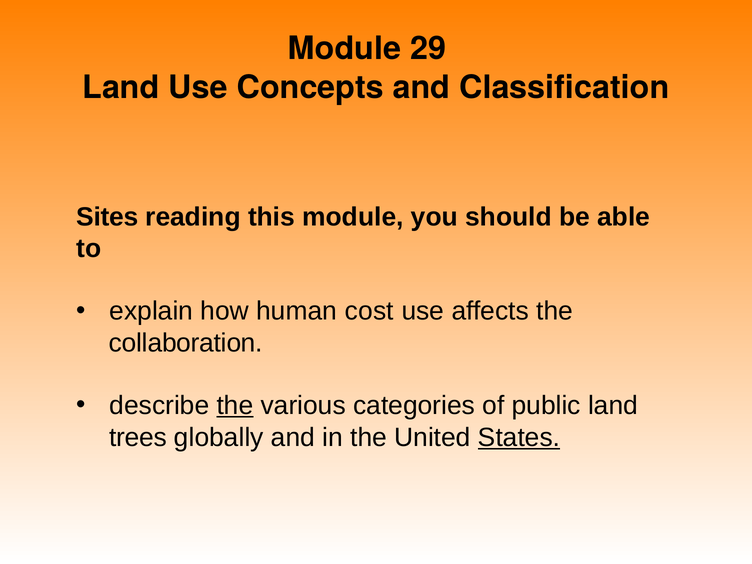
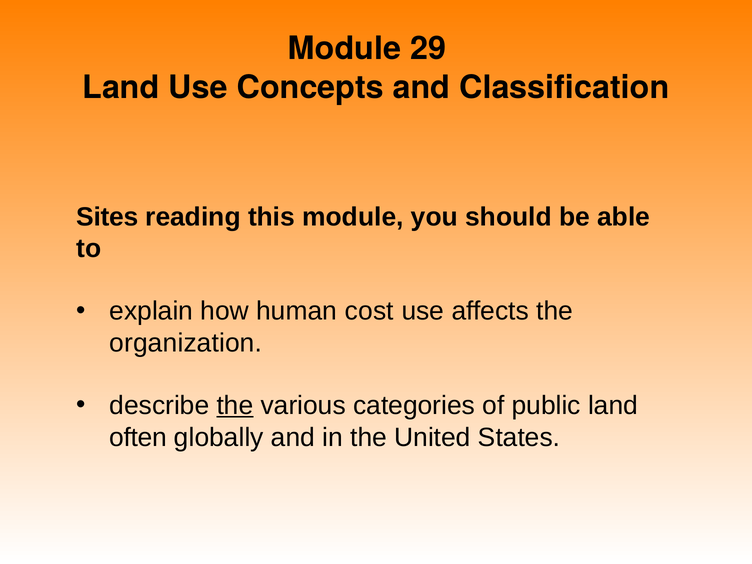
collaboration: collaboration -> organization
trees: trees -> often
States underline: present -> none
